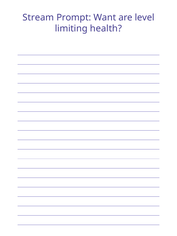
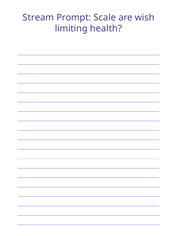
Want: Want -> Scale
level: level -> wish
